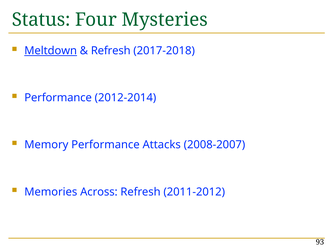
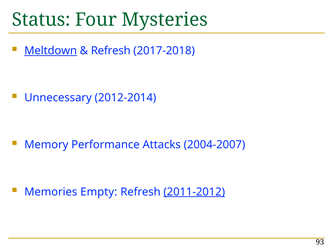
Performance at (58, 98): Performance -> Unnecessary
2008-2007: 2008-2007 -> 2004-2007
Across: Across -> Empty
2011-2012 underline: none -> present
